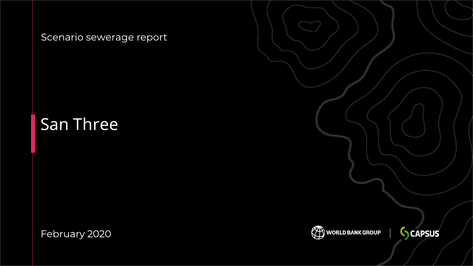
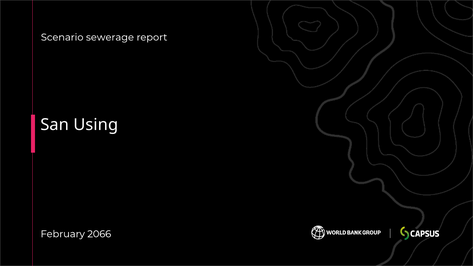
Three: Three -> Using
2020: 2020 -> 2066
